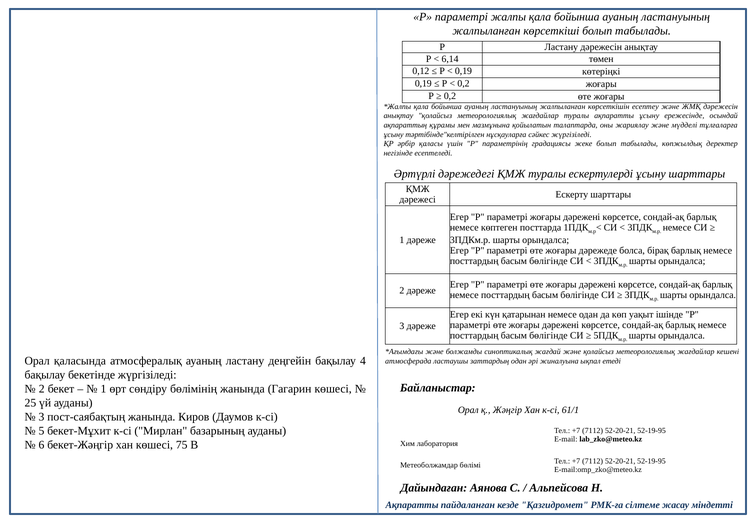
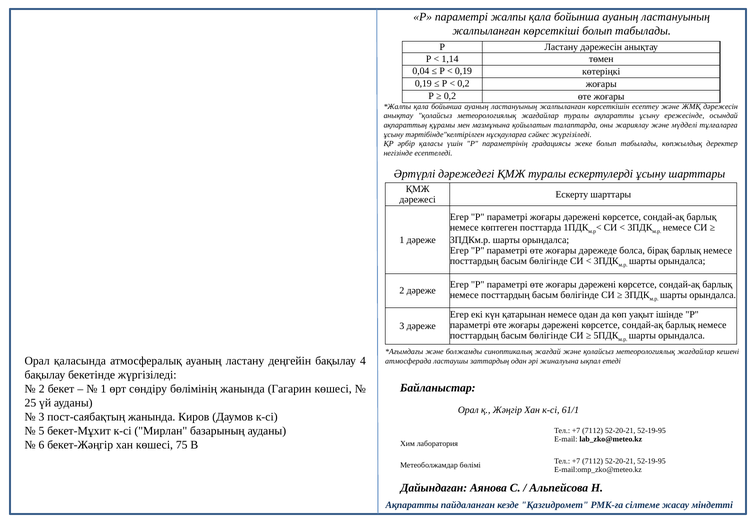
6,14: 6,14 -> 1,14
0,12: 0,12 -> 0,04
